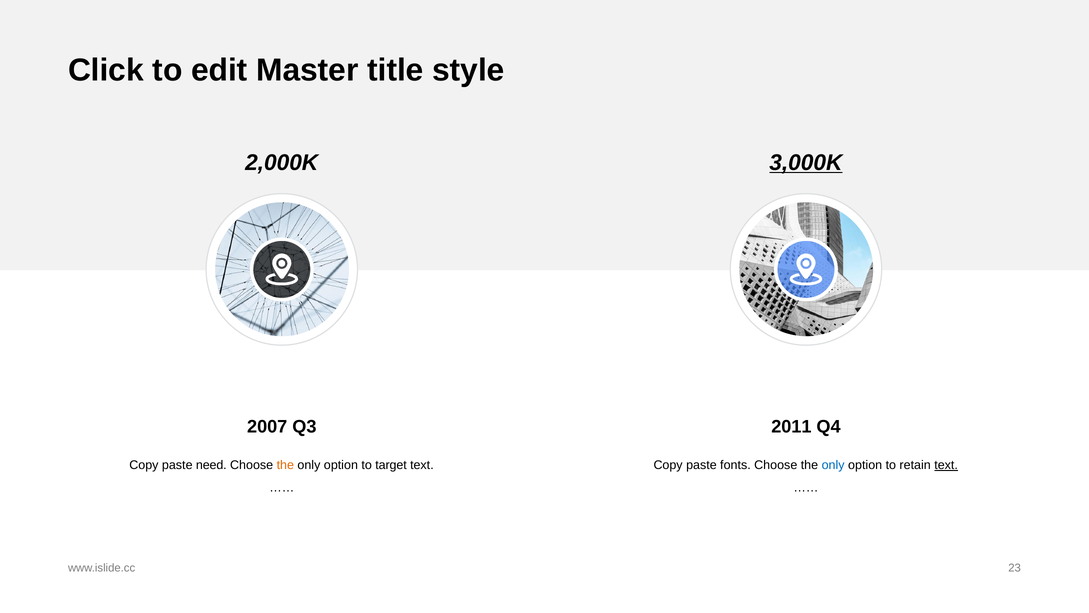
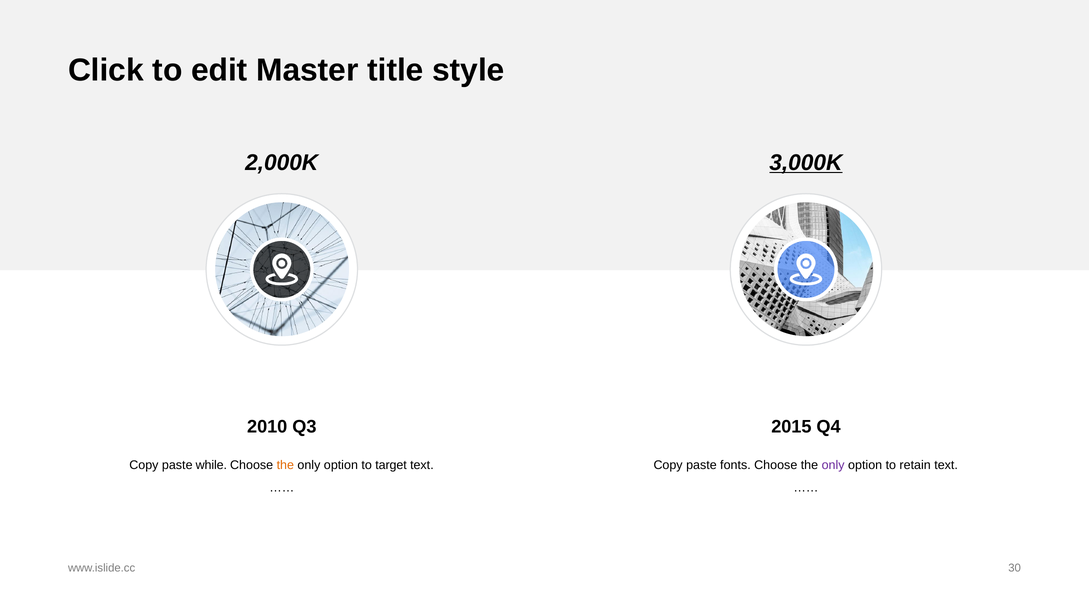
2007: 2007 -> 2010
2011: 2011 -> 2015
need: need -> while
only at (833, 465) colour: blue -> purple
text at (946, 465) underline: present -> none
23: 23 -> 30
